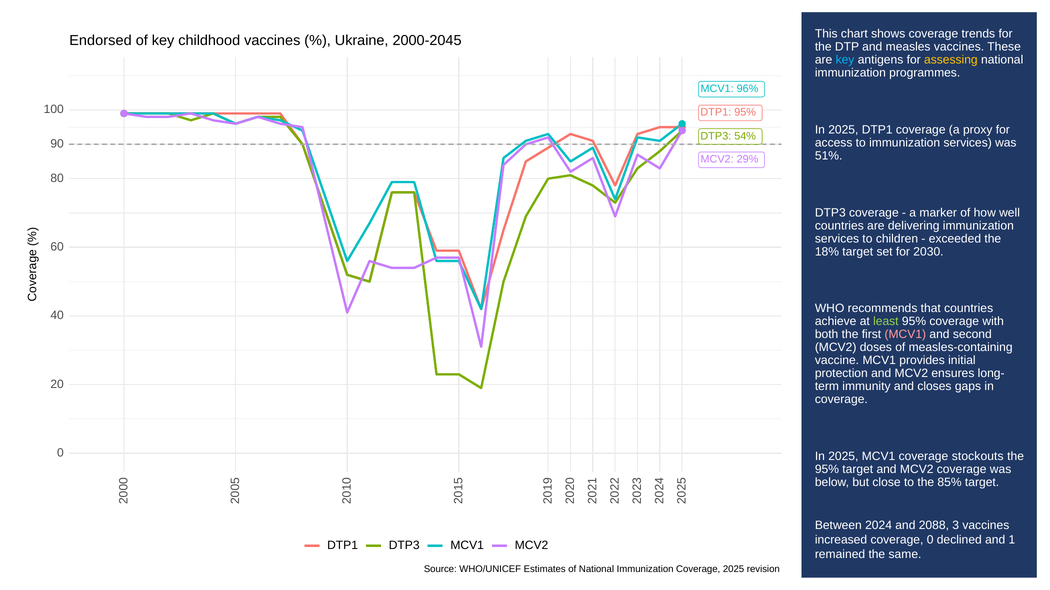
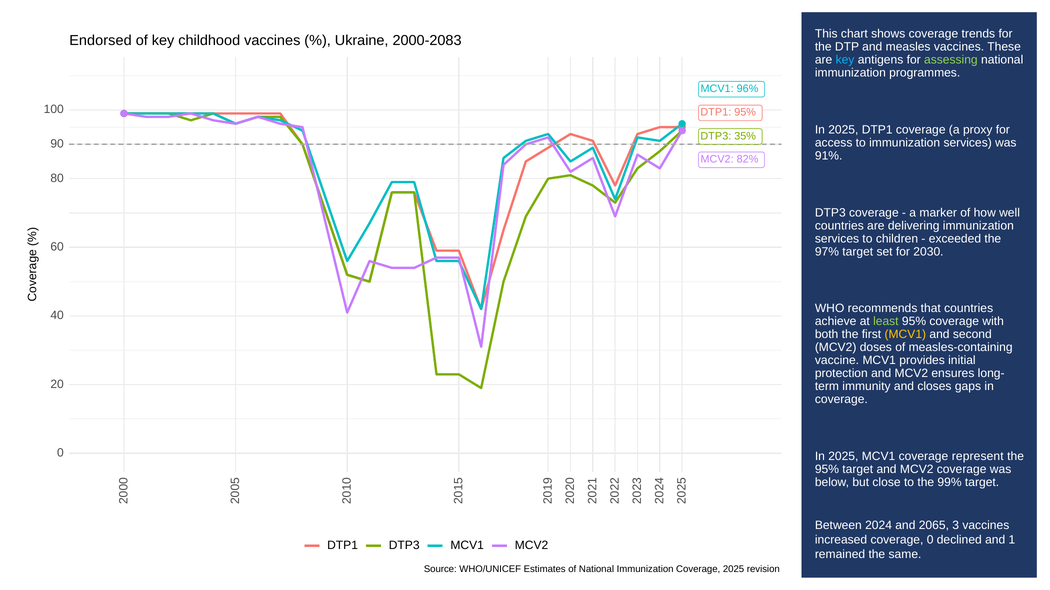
2000-2045: 2000-2045 -> 2000-2083
assessing colour: yellow -> light green
54%: 54% -> 35%
51%: 51% -> 91%
29%: 29% -> 82%
18%: 18% -> 97%
MCV1 at (905, 335) colour: pink -> yellow
stockouts: stockouts -> represent
85%: 85% -> 99%
2088: 2088 -> 2065
